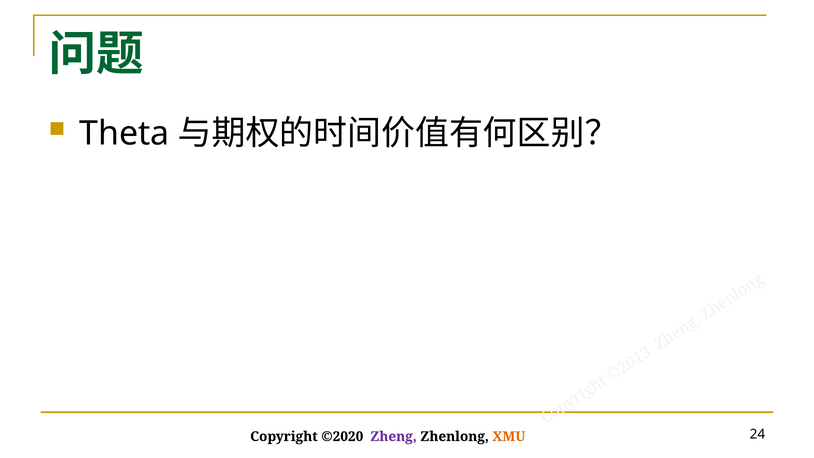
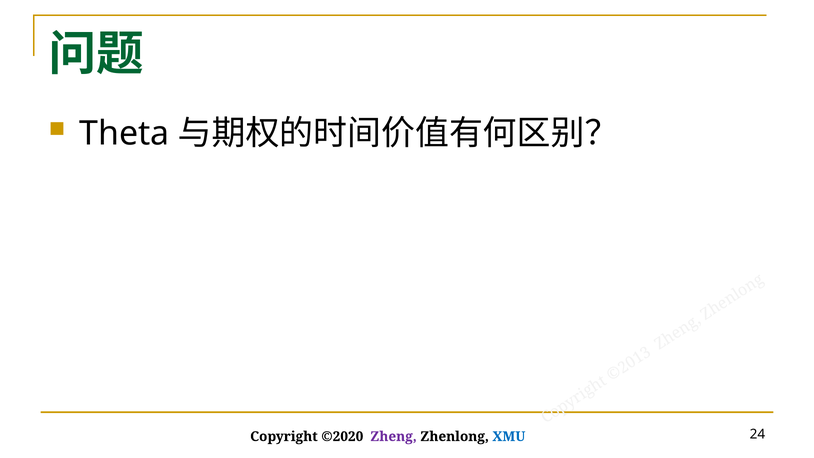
XMU colour: orange -> blue
